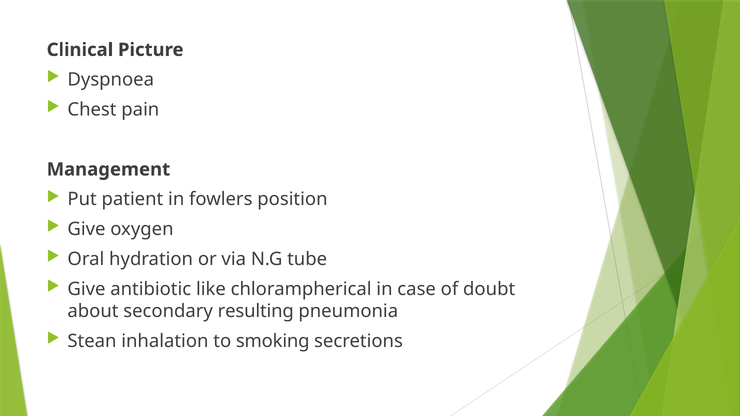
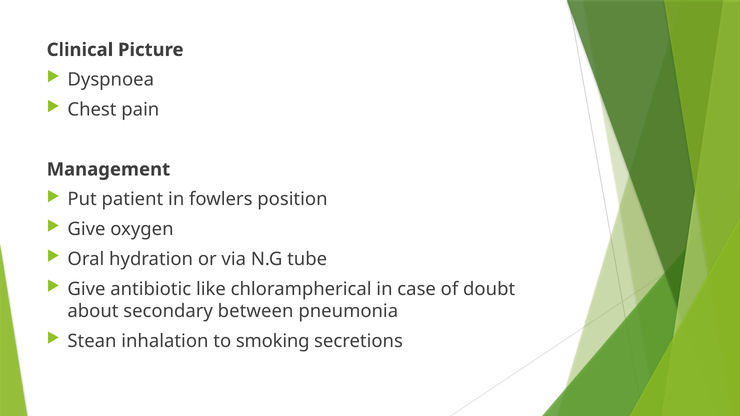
resulting: resulting -> between
